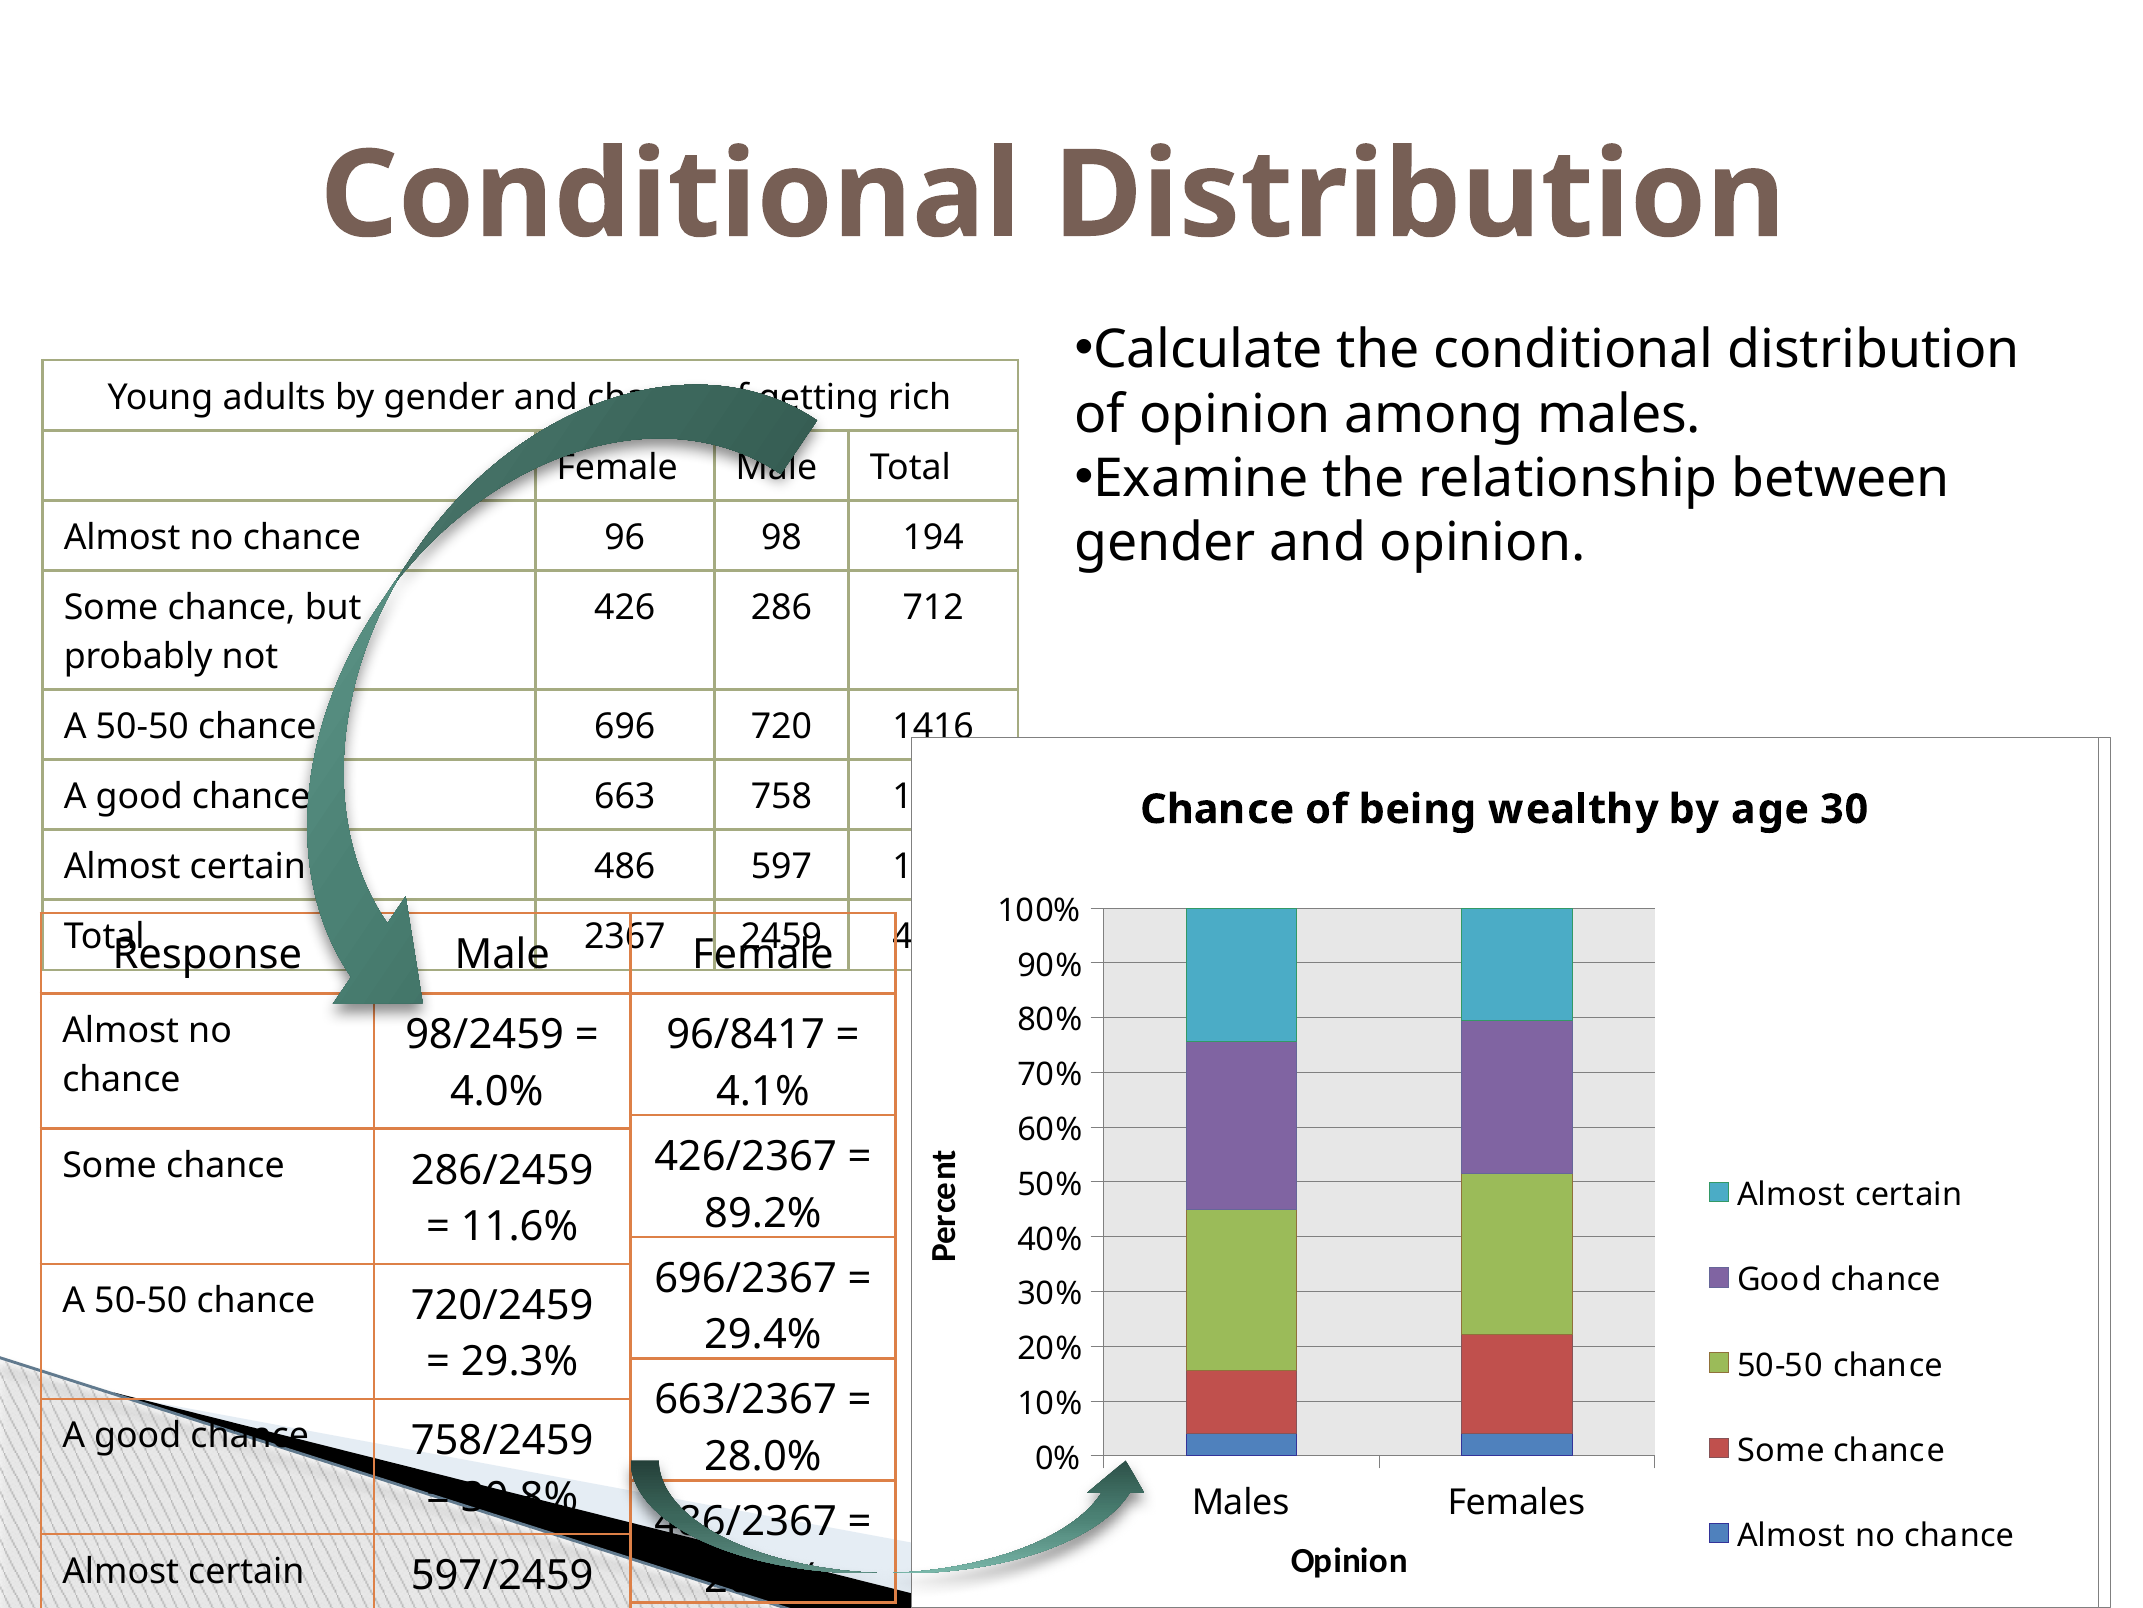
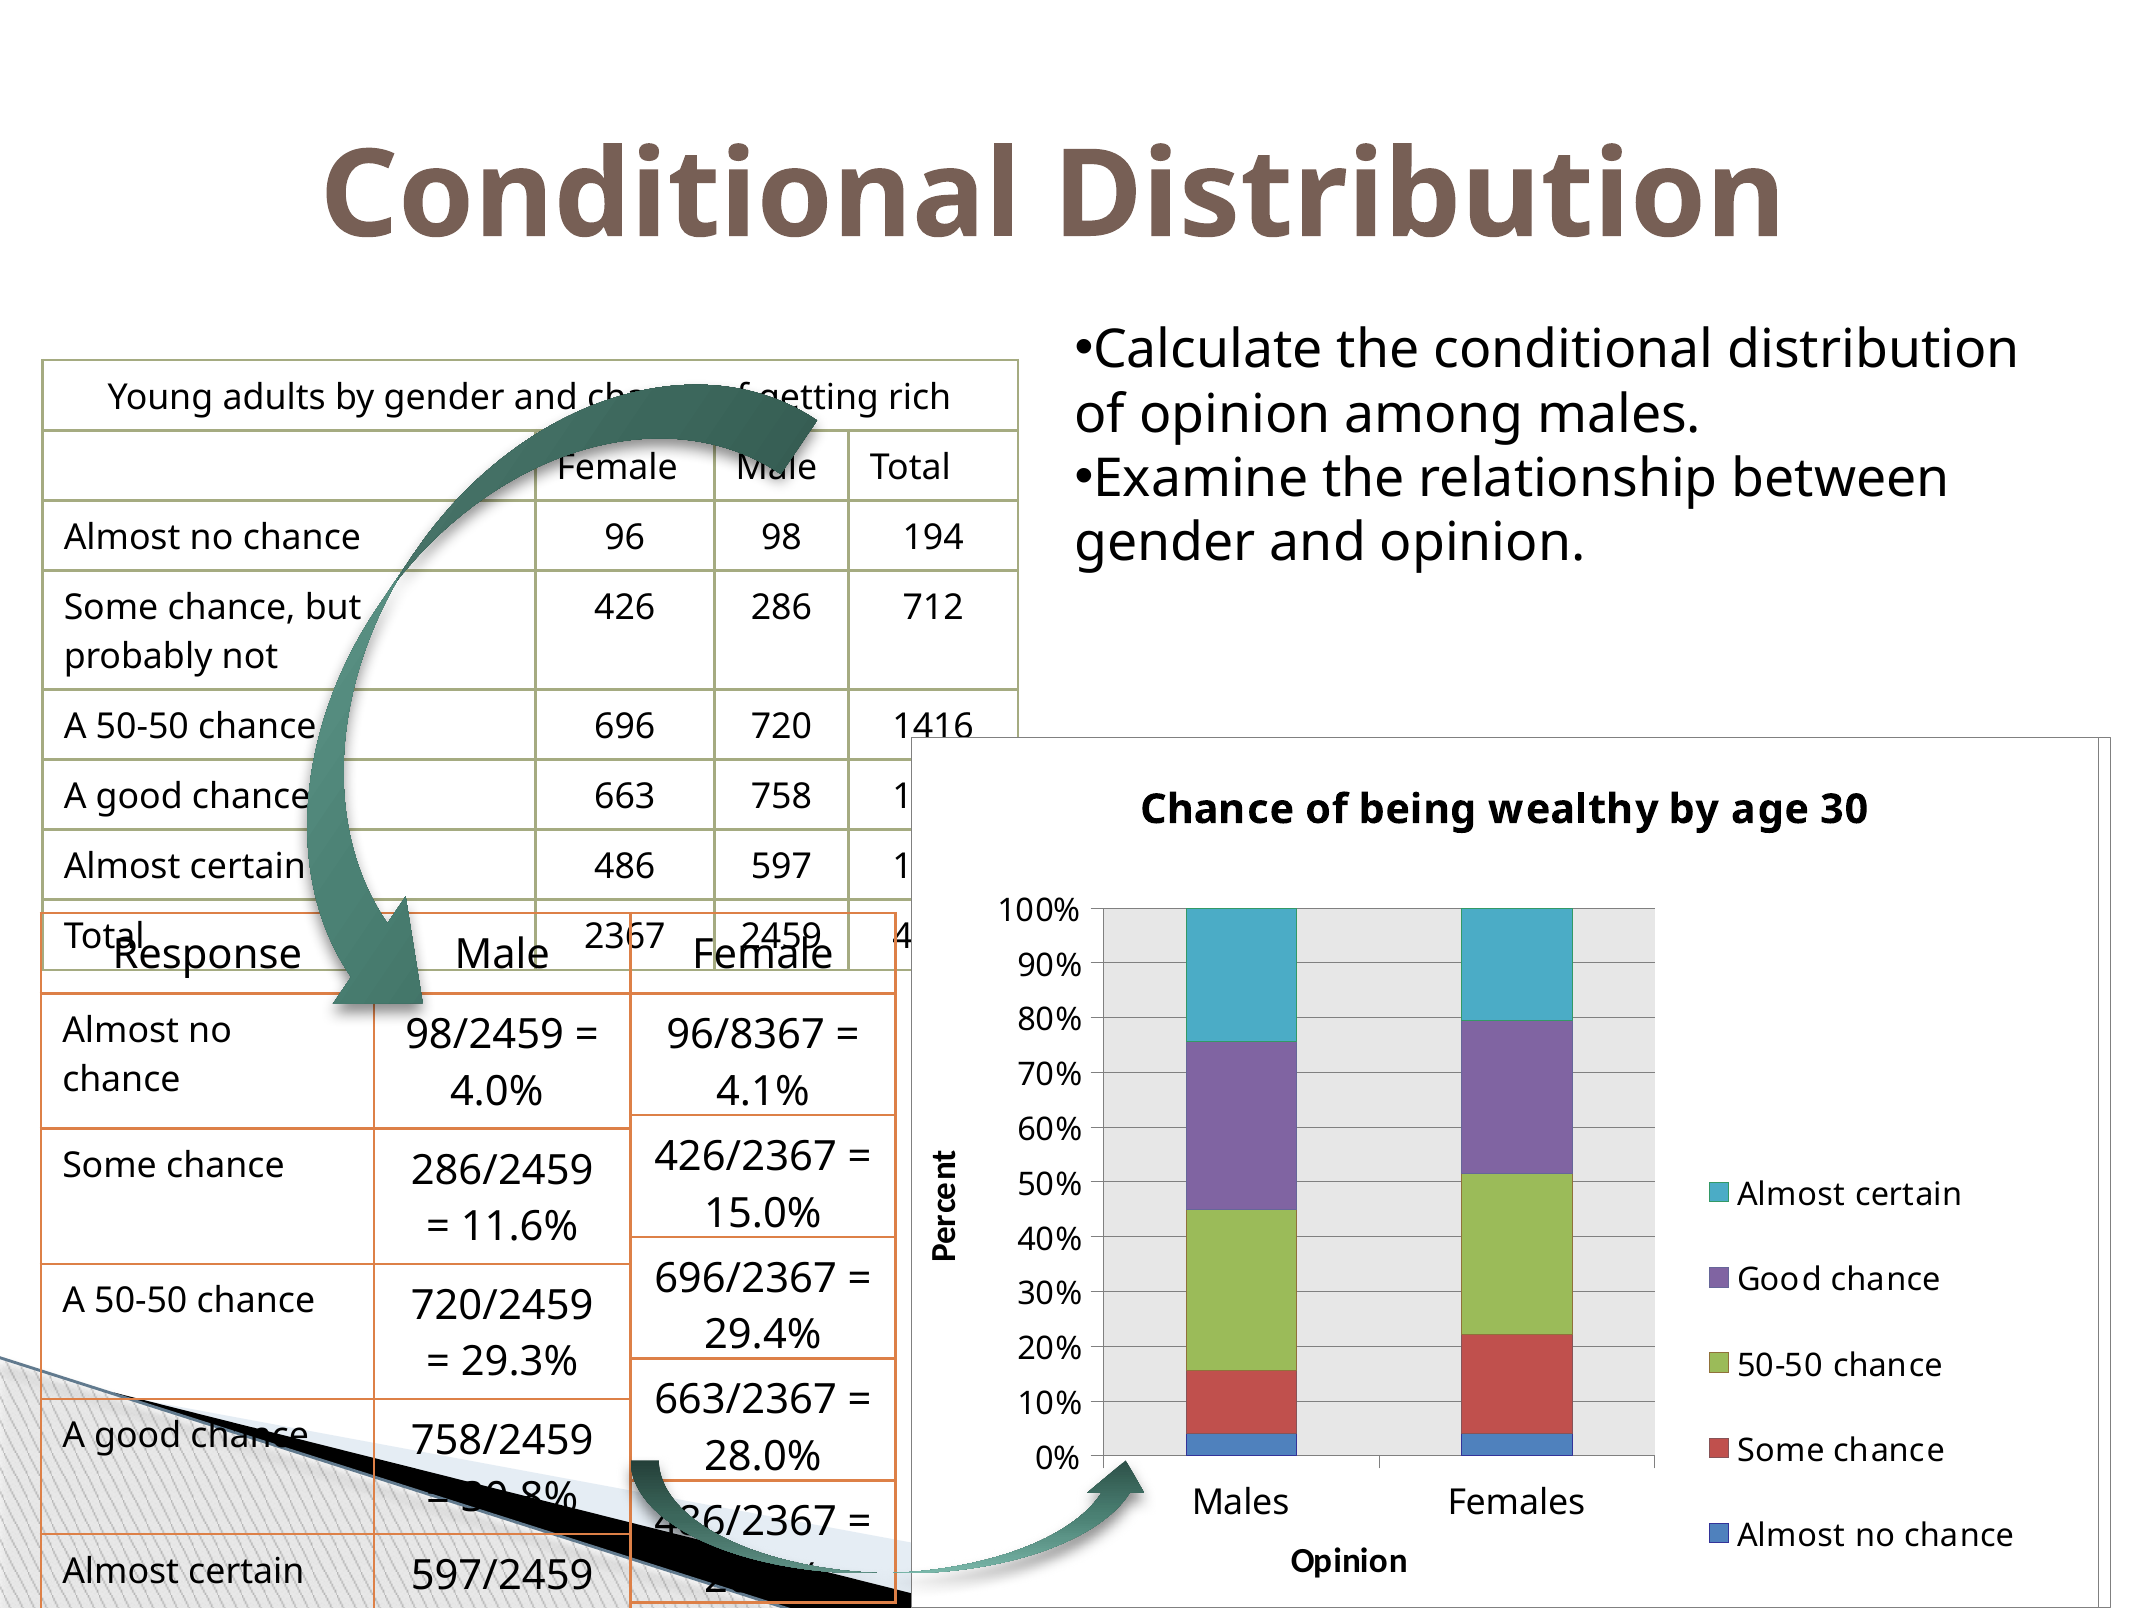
96/8417: 96/8417 -> 96/8367
89.2%: 89.2% -> 15.0%
